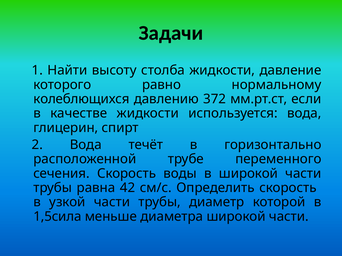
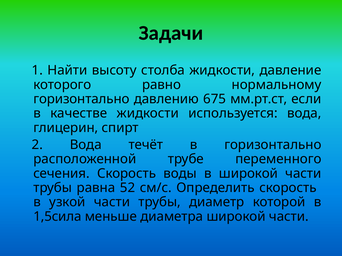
колеблющихся at (81, 99): колеблющихся -> горизонтально
372: 372 -> 675
42: 42 -> 52
